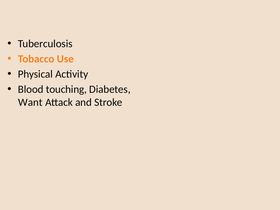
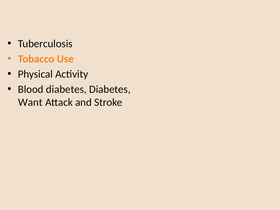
Blood touching: touching -> diabetes
